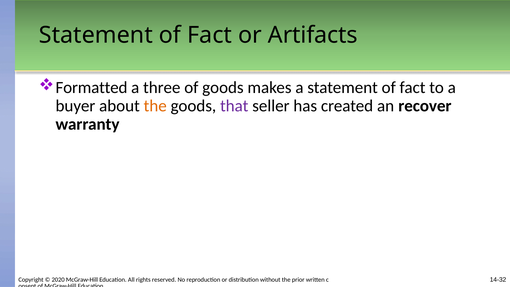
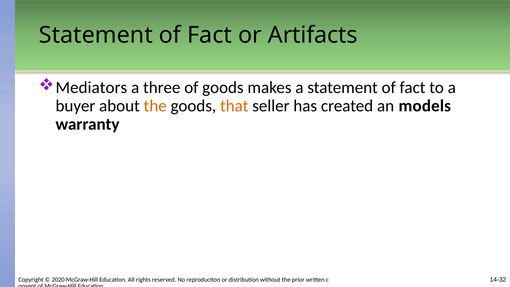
Formatted: Formatted -> Mediators
that colour: purple -> orange
recover: recover -> models
